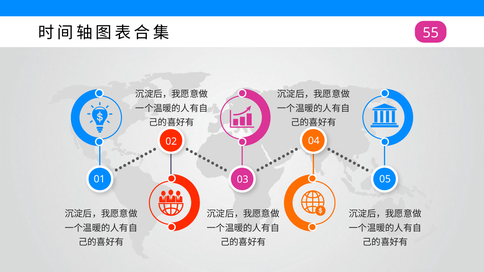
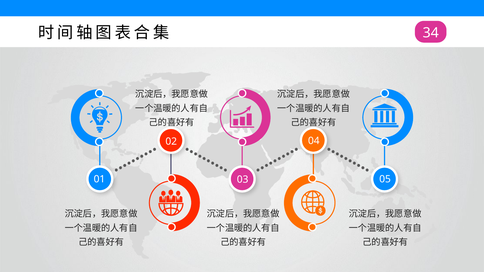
55: 55 -> 34
